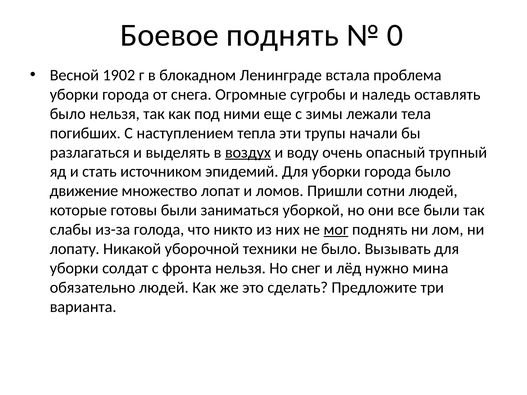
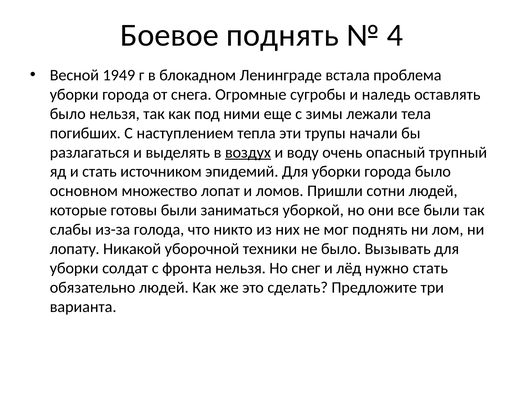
0: 0 -> 4
1902: 1902 -> 1949
движение: движение -> основном
мог underline: present -> none
нужно мина: мина -> стать
